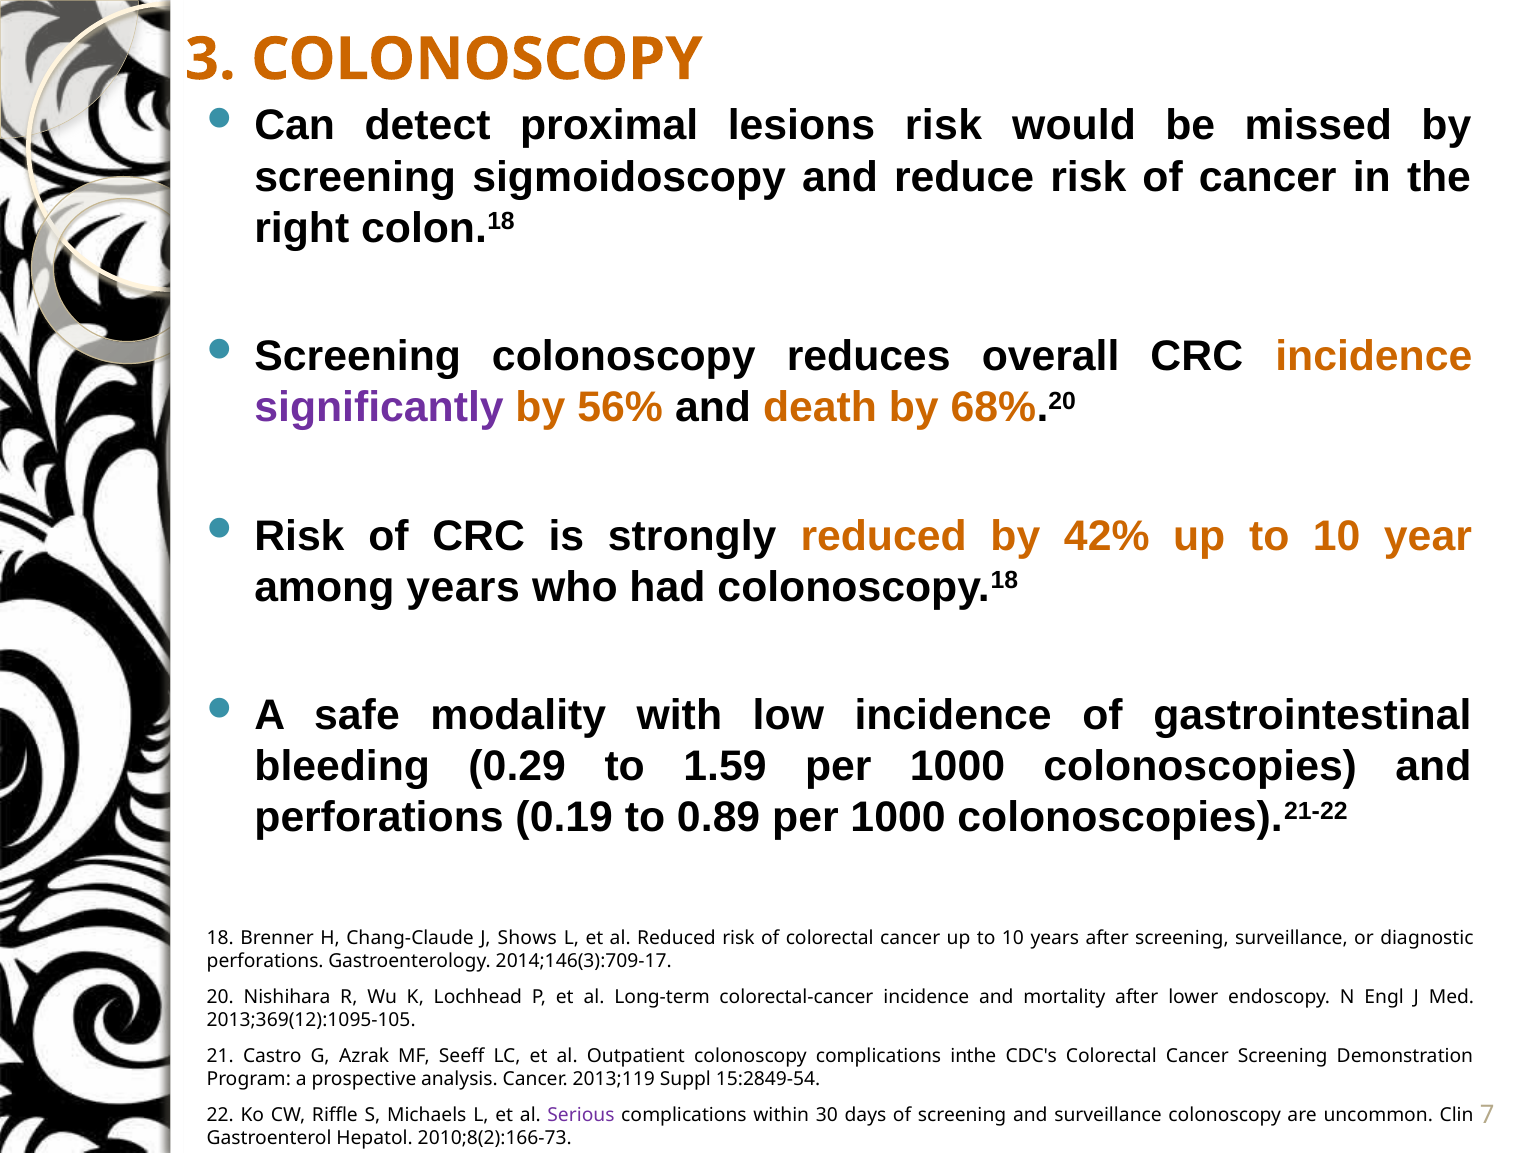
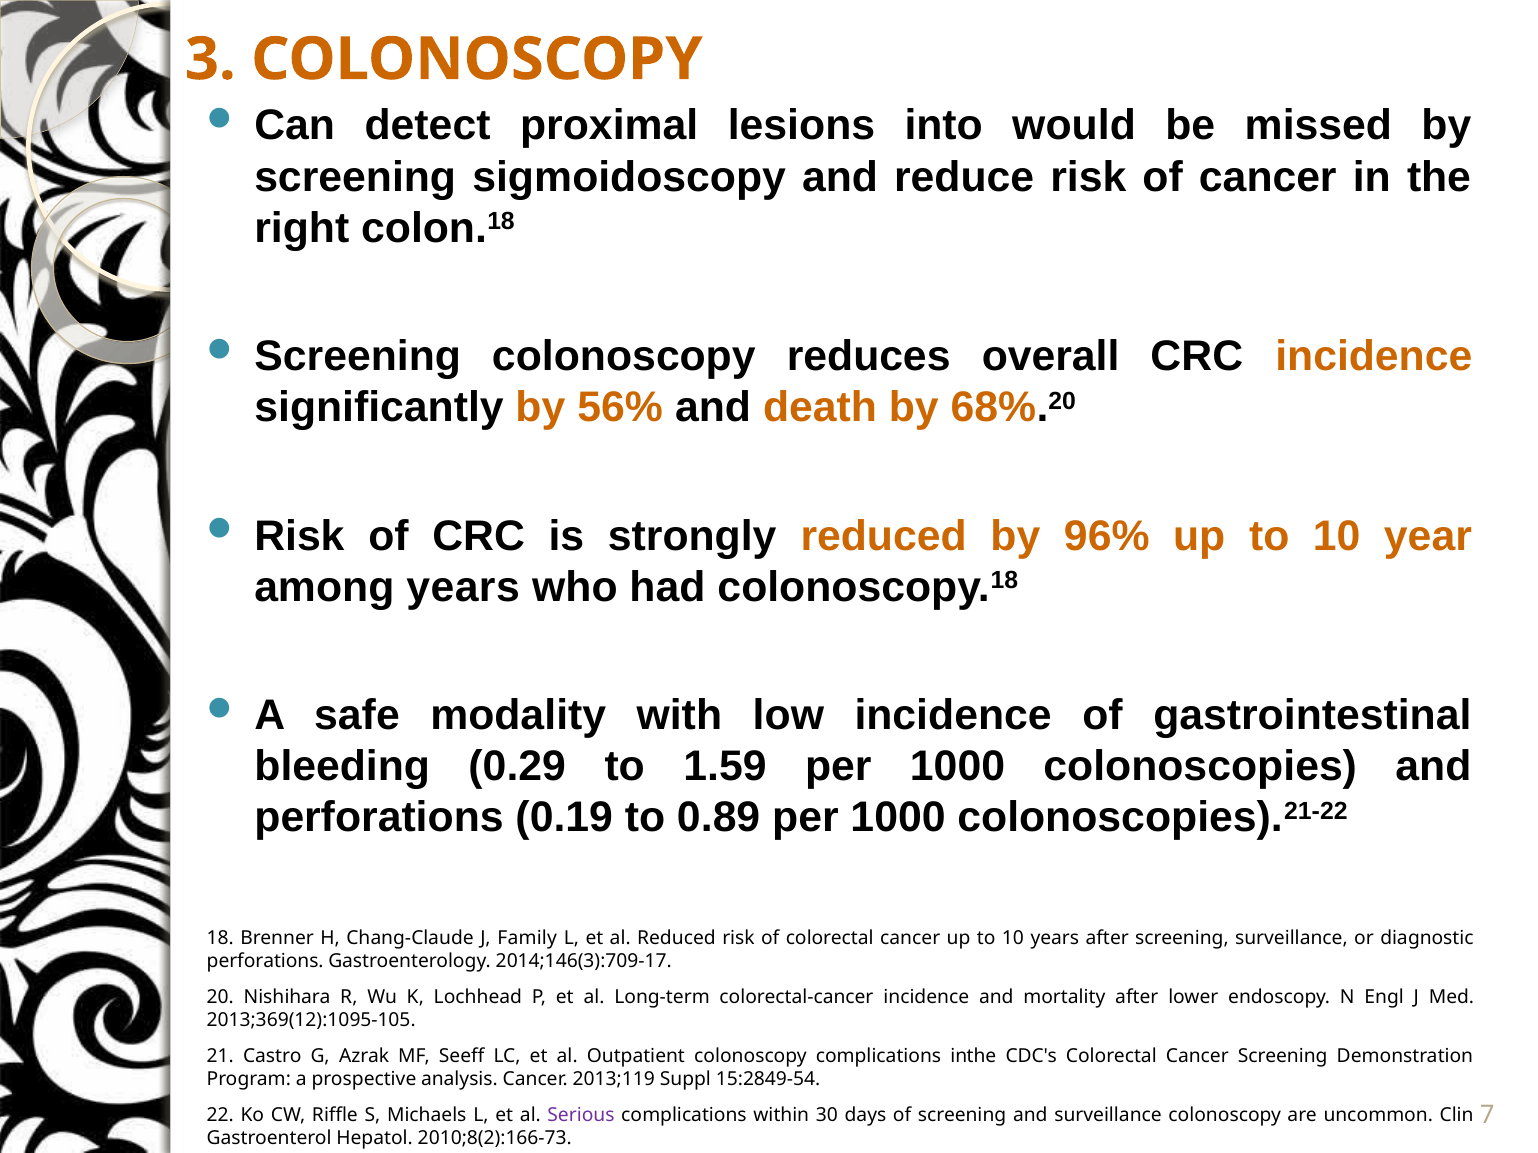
lesions risk: risk -> into
significantly colour: purple -> black
42%: 42% -> 96%
Shows: Shows -> Family
